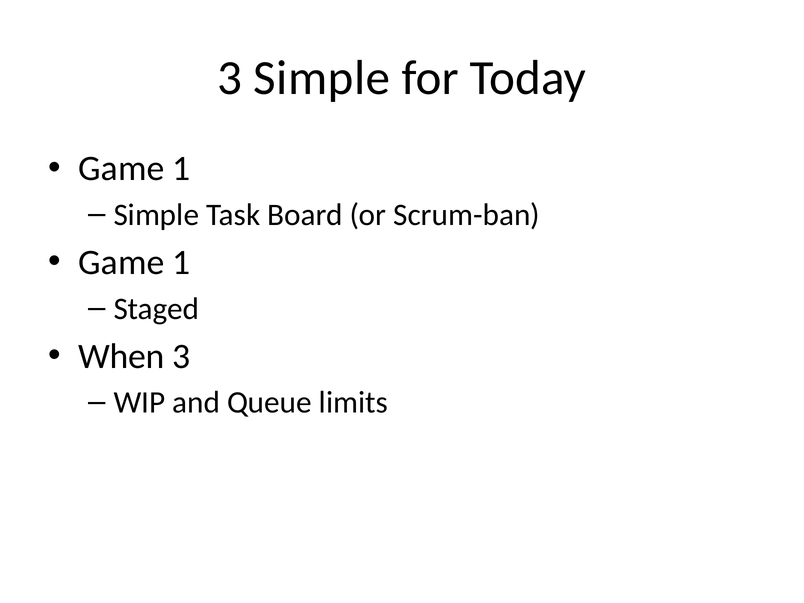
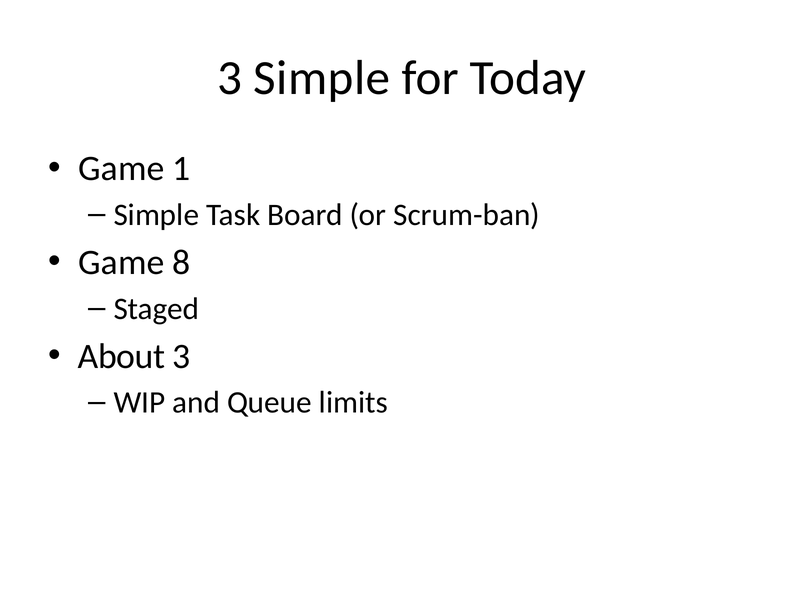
1 at (181, 263): 1 -> 8
When: When -> About
